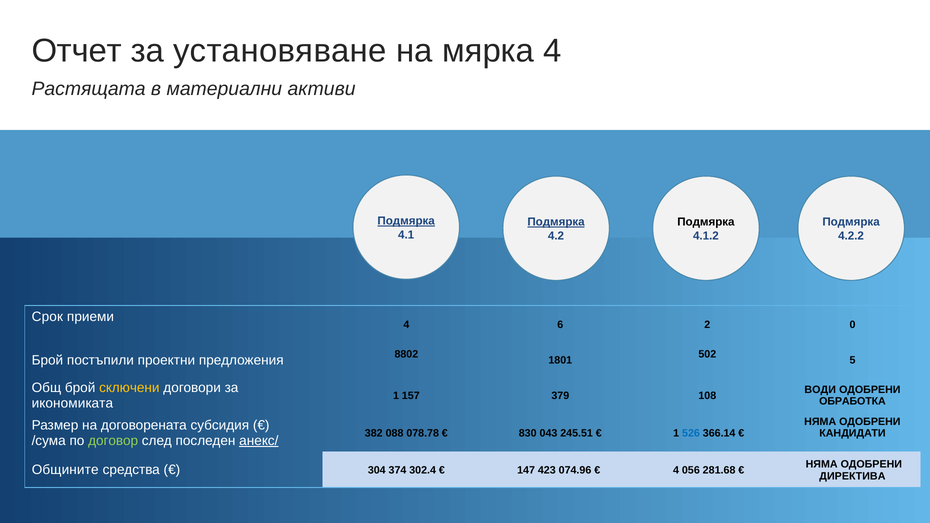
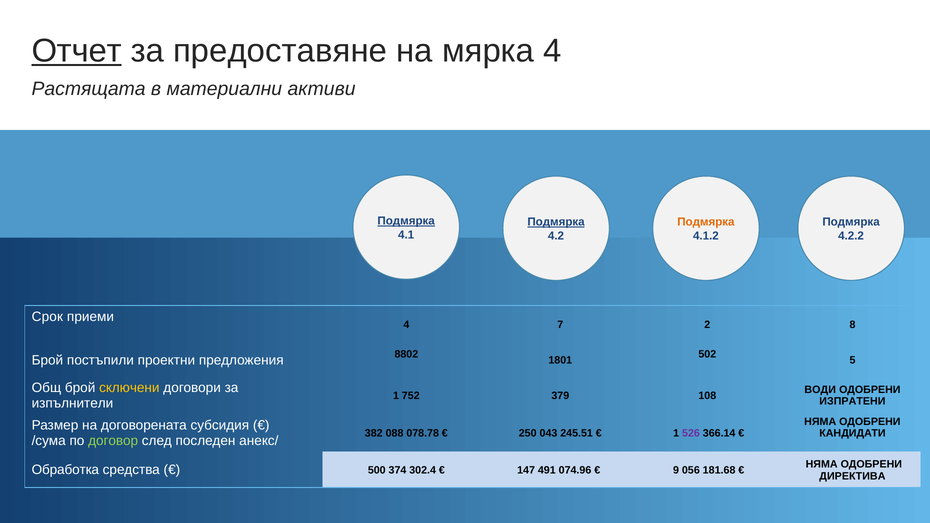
Отчет underline: none -> present
установяване: установяване -> предоставяне
Подмярка at (706, 222) colour: black -> orange
6: 6 -> 7
0: 0 -> 8
157: 157 -> 752
ОБРАБОТКА: ОБРАБОТКА -> ИЗПРАТЕНИ
икономиката: икономиката -> изпълнители
830: 830 -> 250
526 colour: blue -> purple
анекс/ underline: present -> none
Общините: Общините -> Обработка
304: 304 -> 500
423: 423 -> 491
4 at (676, 470): 4 -> 9
281.68: 281.68 -> 181.68
